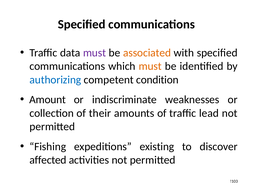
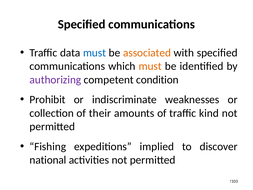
must at (94, 53) colour: purple -> blue
authorizing colour: blue -> purple
Amount: Amount -> Prohibit
lead: lead -> kind
existing: existing -> implied
affected: affected -> national
